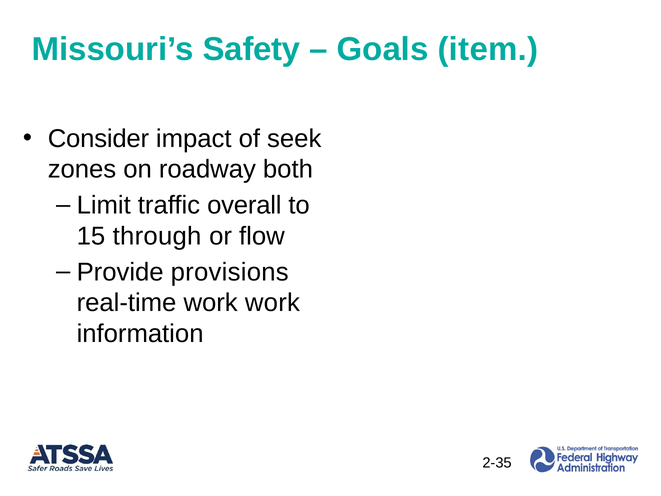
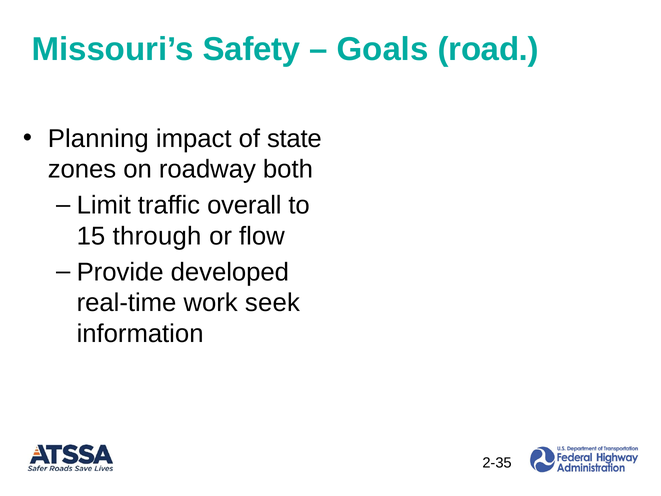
item: item -> road
Consider: Consider -> Planning
seek: seek -> state
provisions: provisions -> developed
work work: work -> seek
